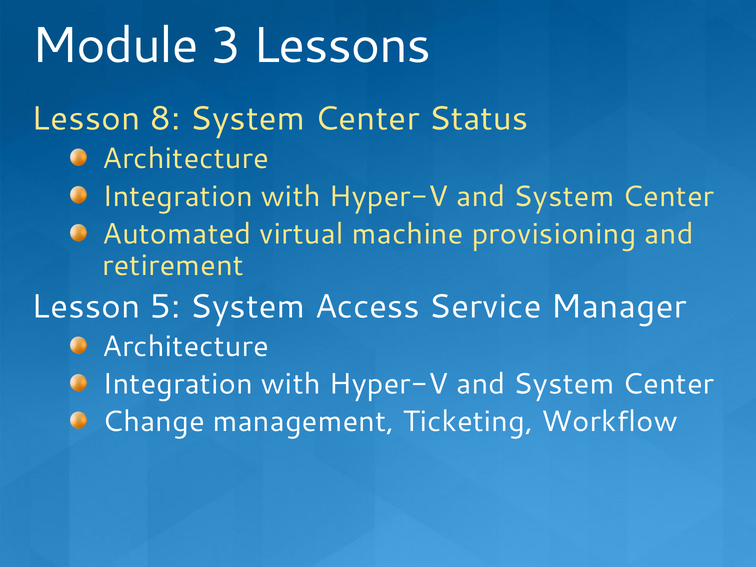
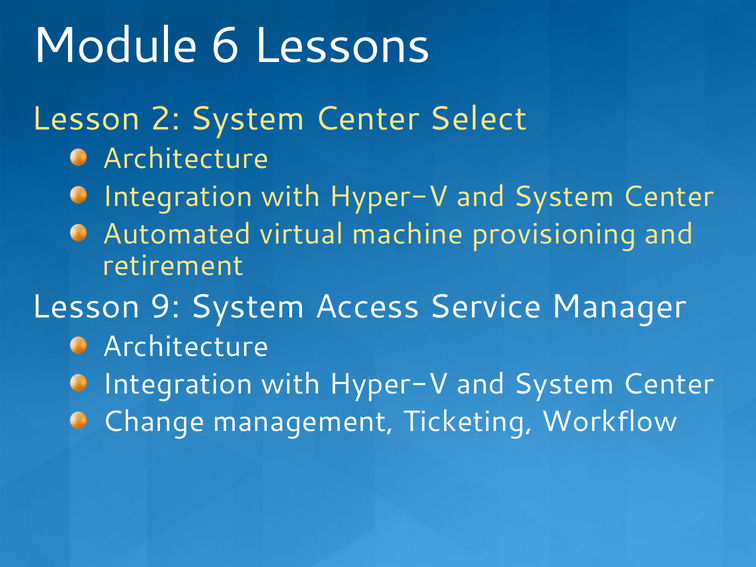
3: 3 -> 6
8: 8 -> 2
Status: Status -> Select
5: 5 -> 9
